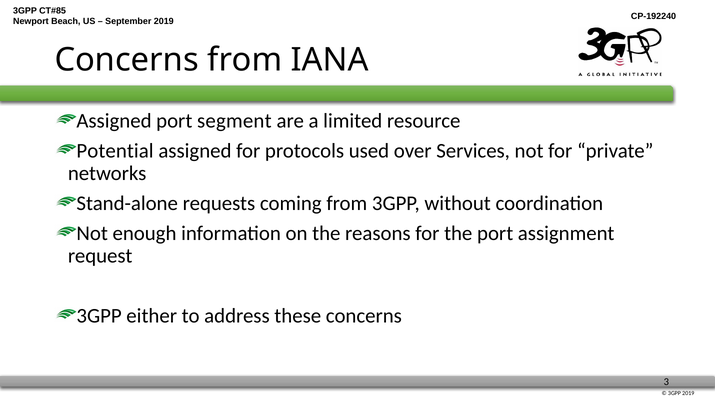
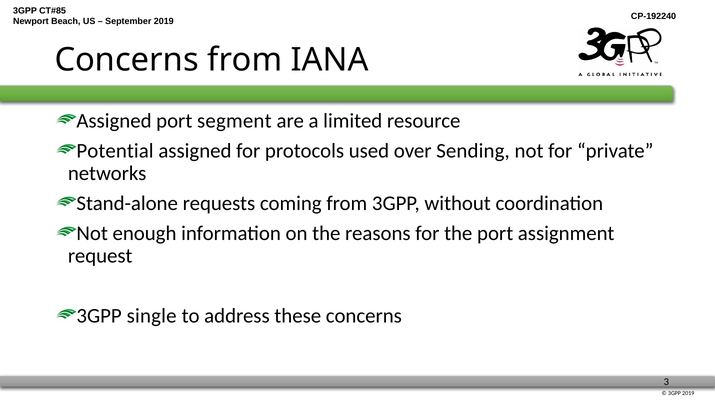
Services: Services -> Sending
either: either -> single
